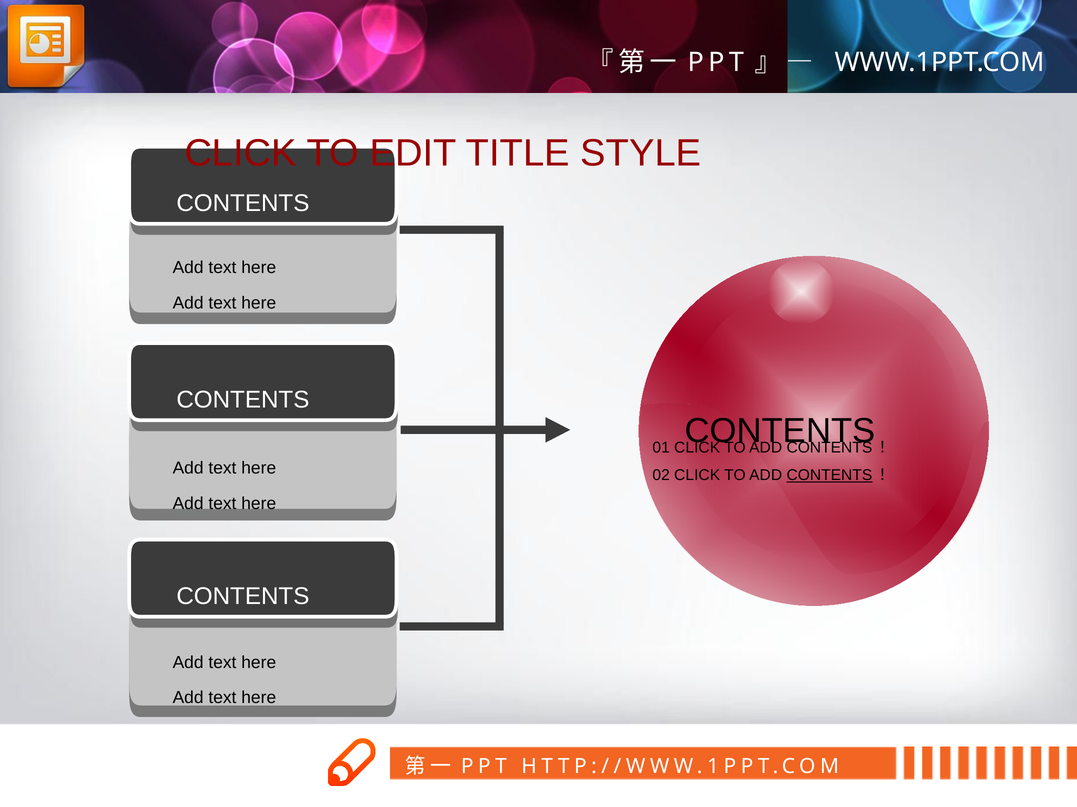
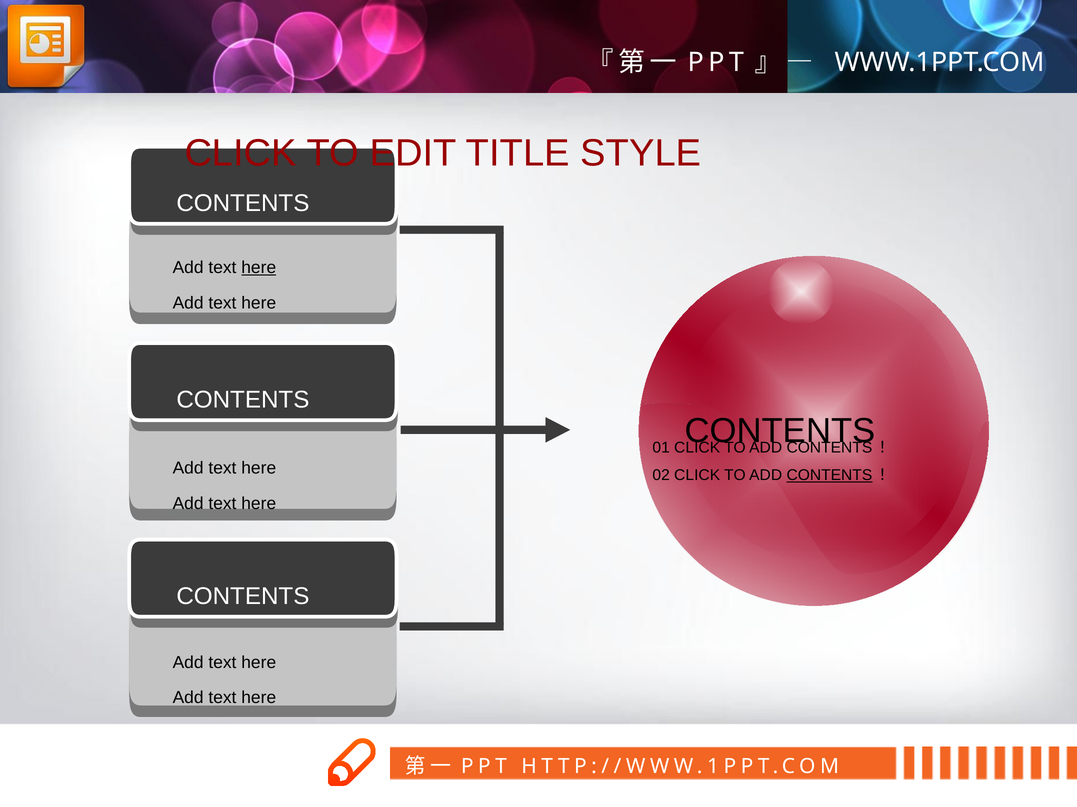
here at (259, 268) underline: none -> present
